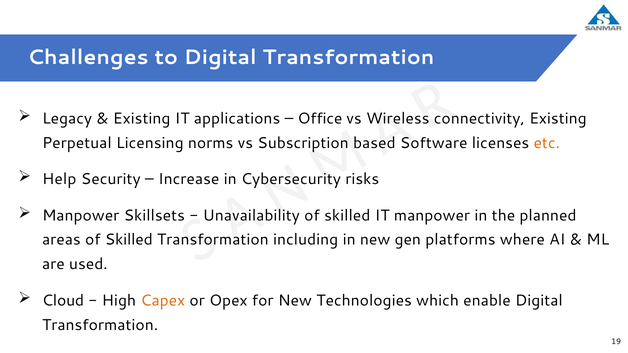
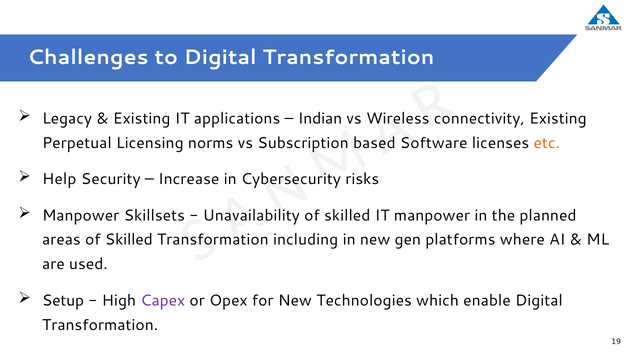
Office: Office -> Indian
Cloud: Cloud -> Setup
Capex colour: orange -> purple
